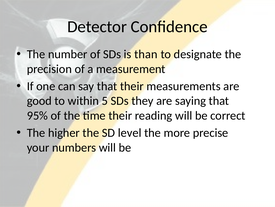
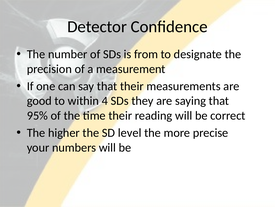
than: than -> from
5: 5 -> 4
